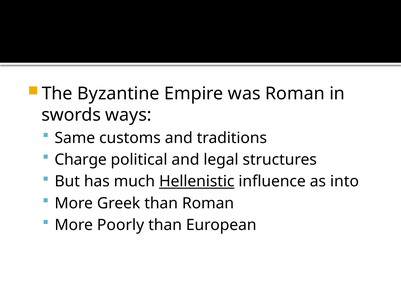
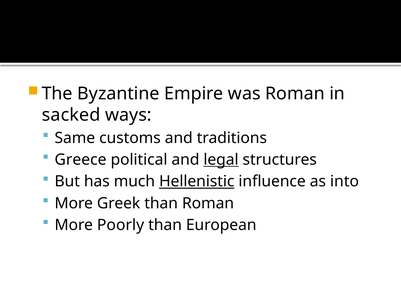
swords: swords -> sacked
Charge: Charge -> Greece
legal underline: none -> present
